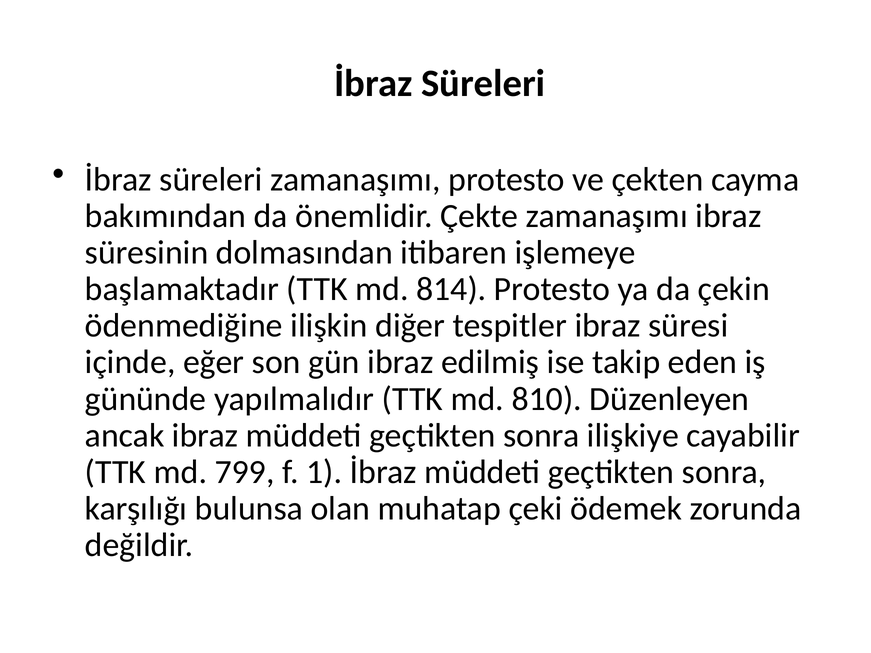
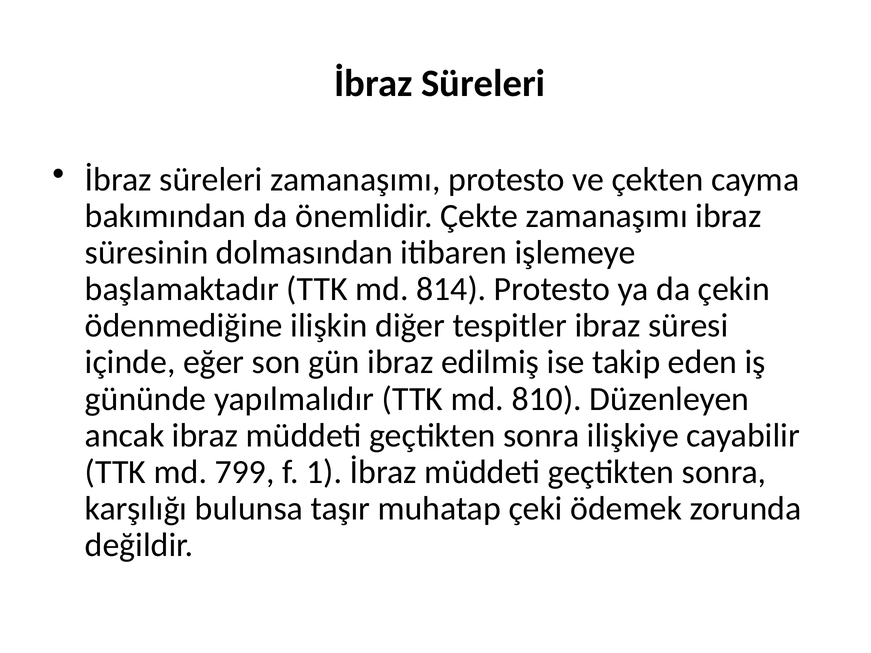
olan: olan -> taşır
